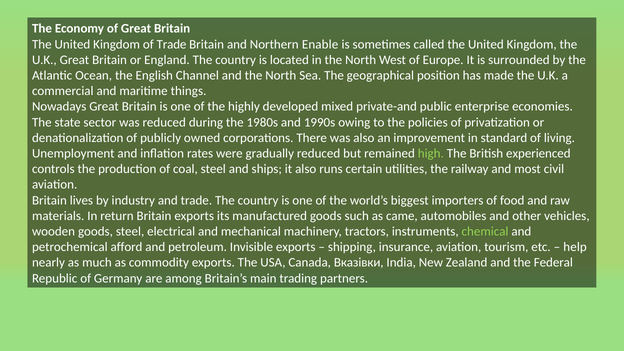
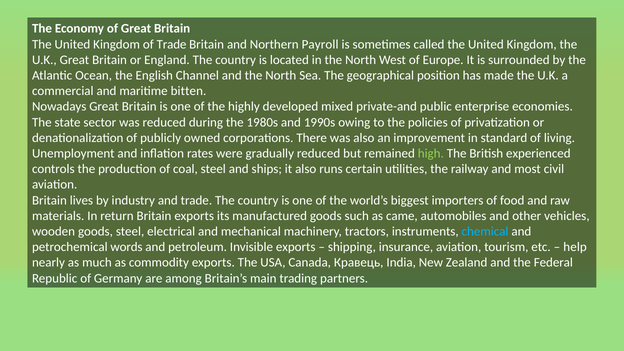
Enable: Enable -> Payroll
things: things -> bitten
chemical colour: light green -> light blue
afford: afford -> words
Вказівки: Вказівки -> Кравець
